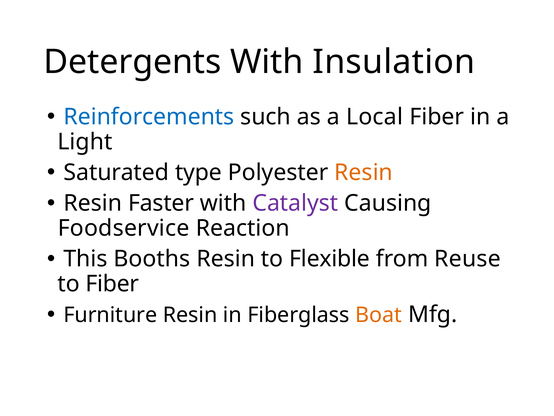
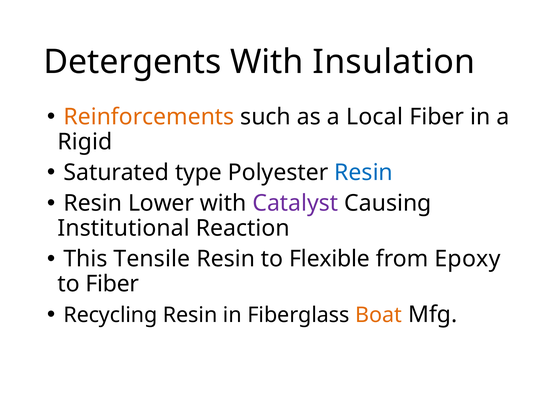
Reinforcements colour: blue -> orange
Light: Light -> Rigid
Resin at (364, 172) colour: orange -> blue
Faster: Faster -> Lower
Foodservice: Foodservice -> Institutional
Booths: Booths -> Tensile
Reuse: Reuse -> Epoxy
Furniture: Furniture -> Recycling
